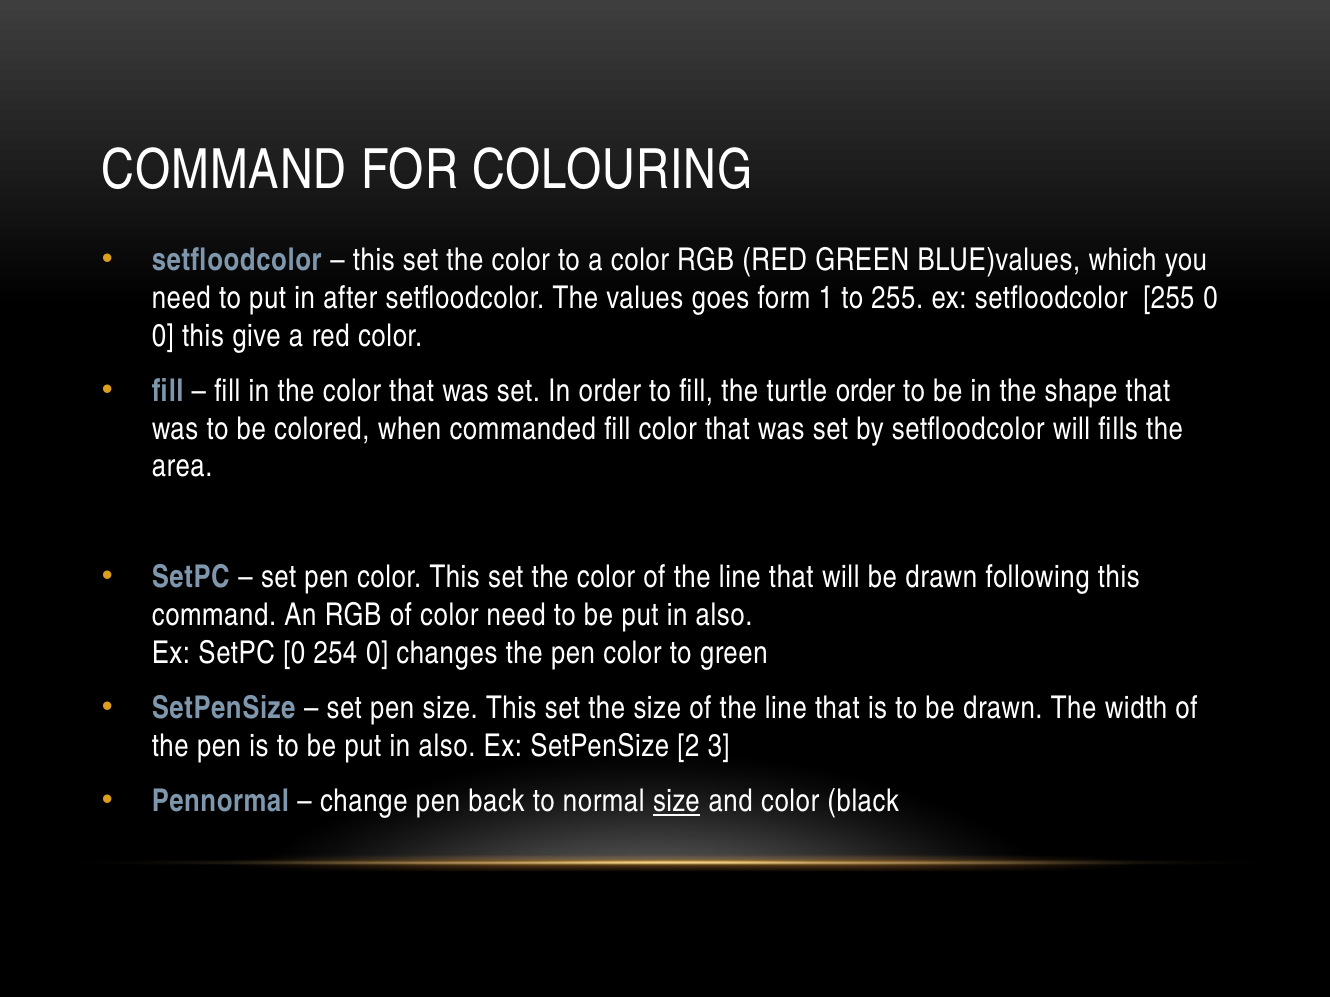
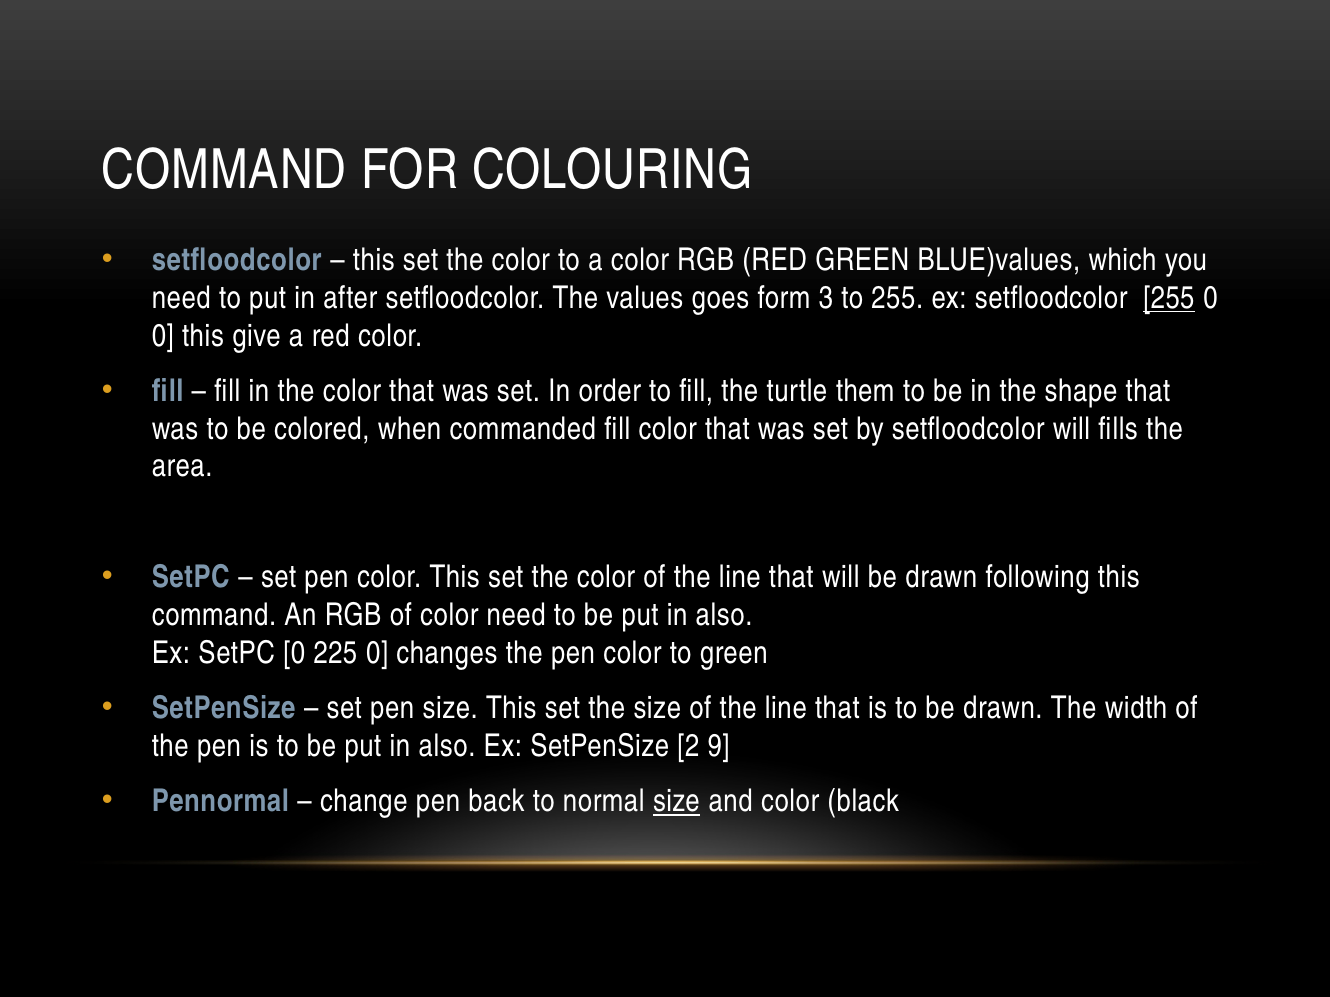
1: 1 -> 3
255 at (1169, 298) underline: none -> present
turtle order: order -> them
254: 254 -> 225
3: 3 -> 9
